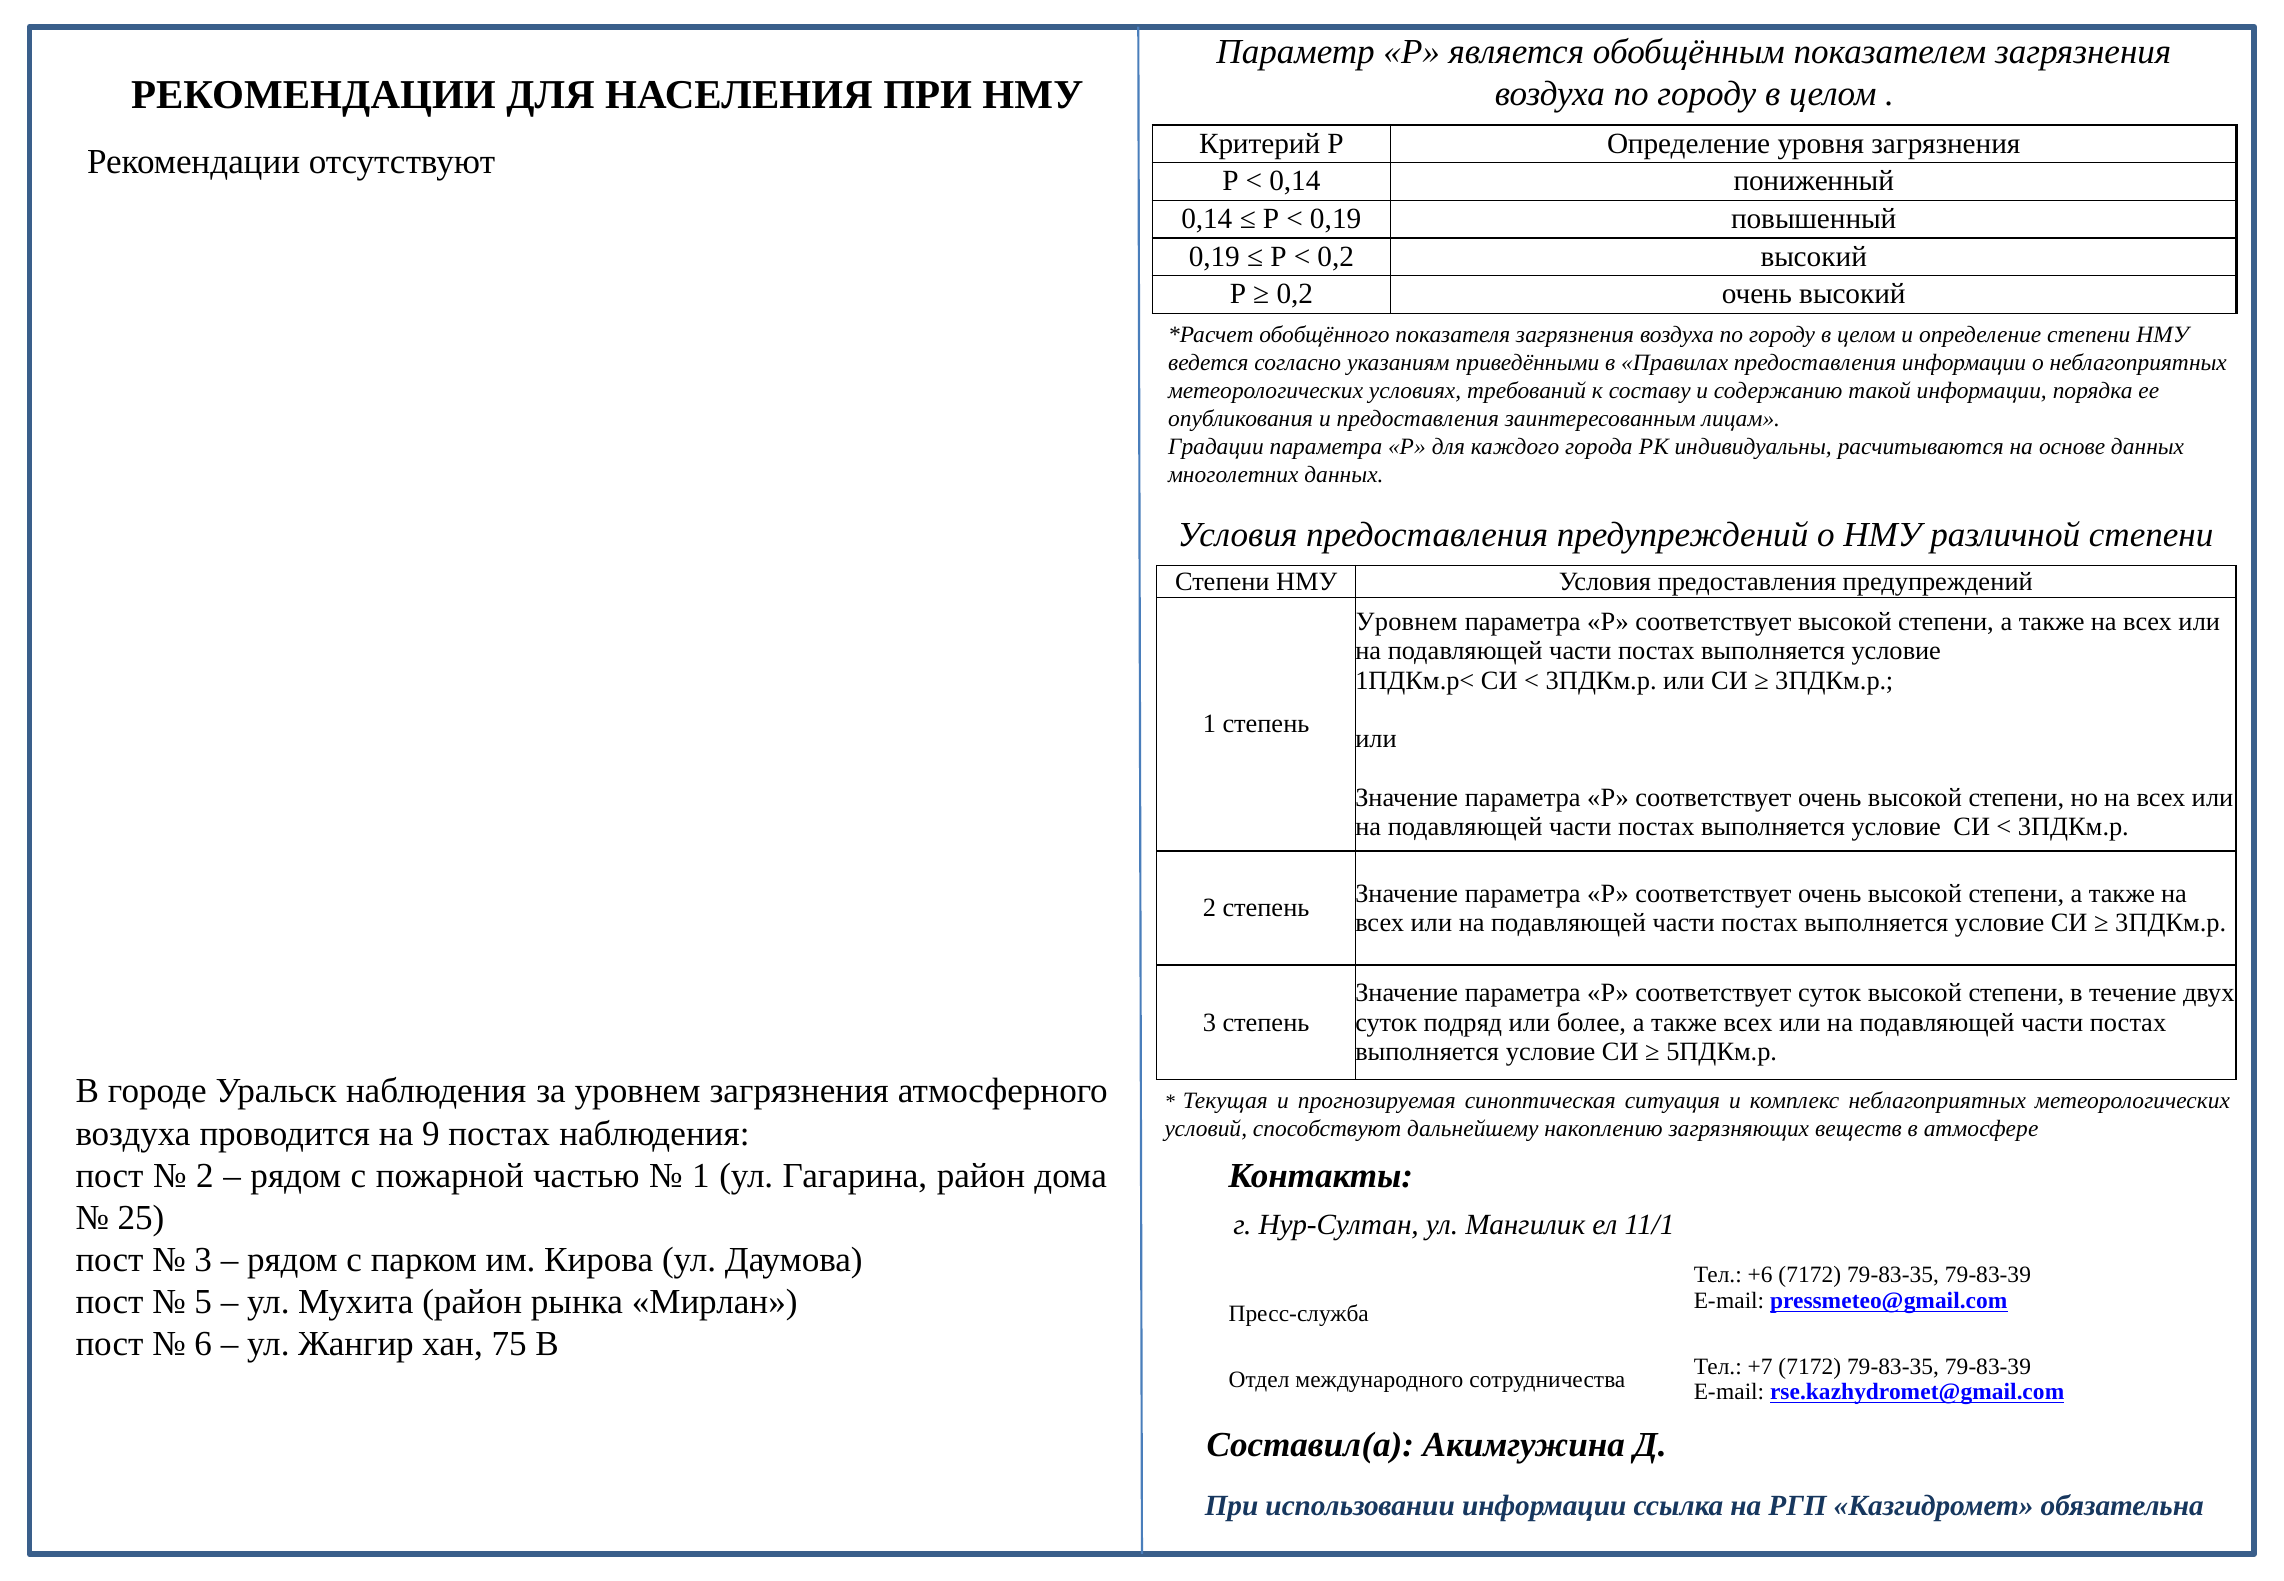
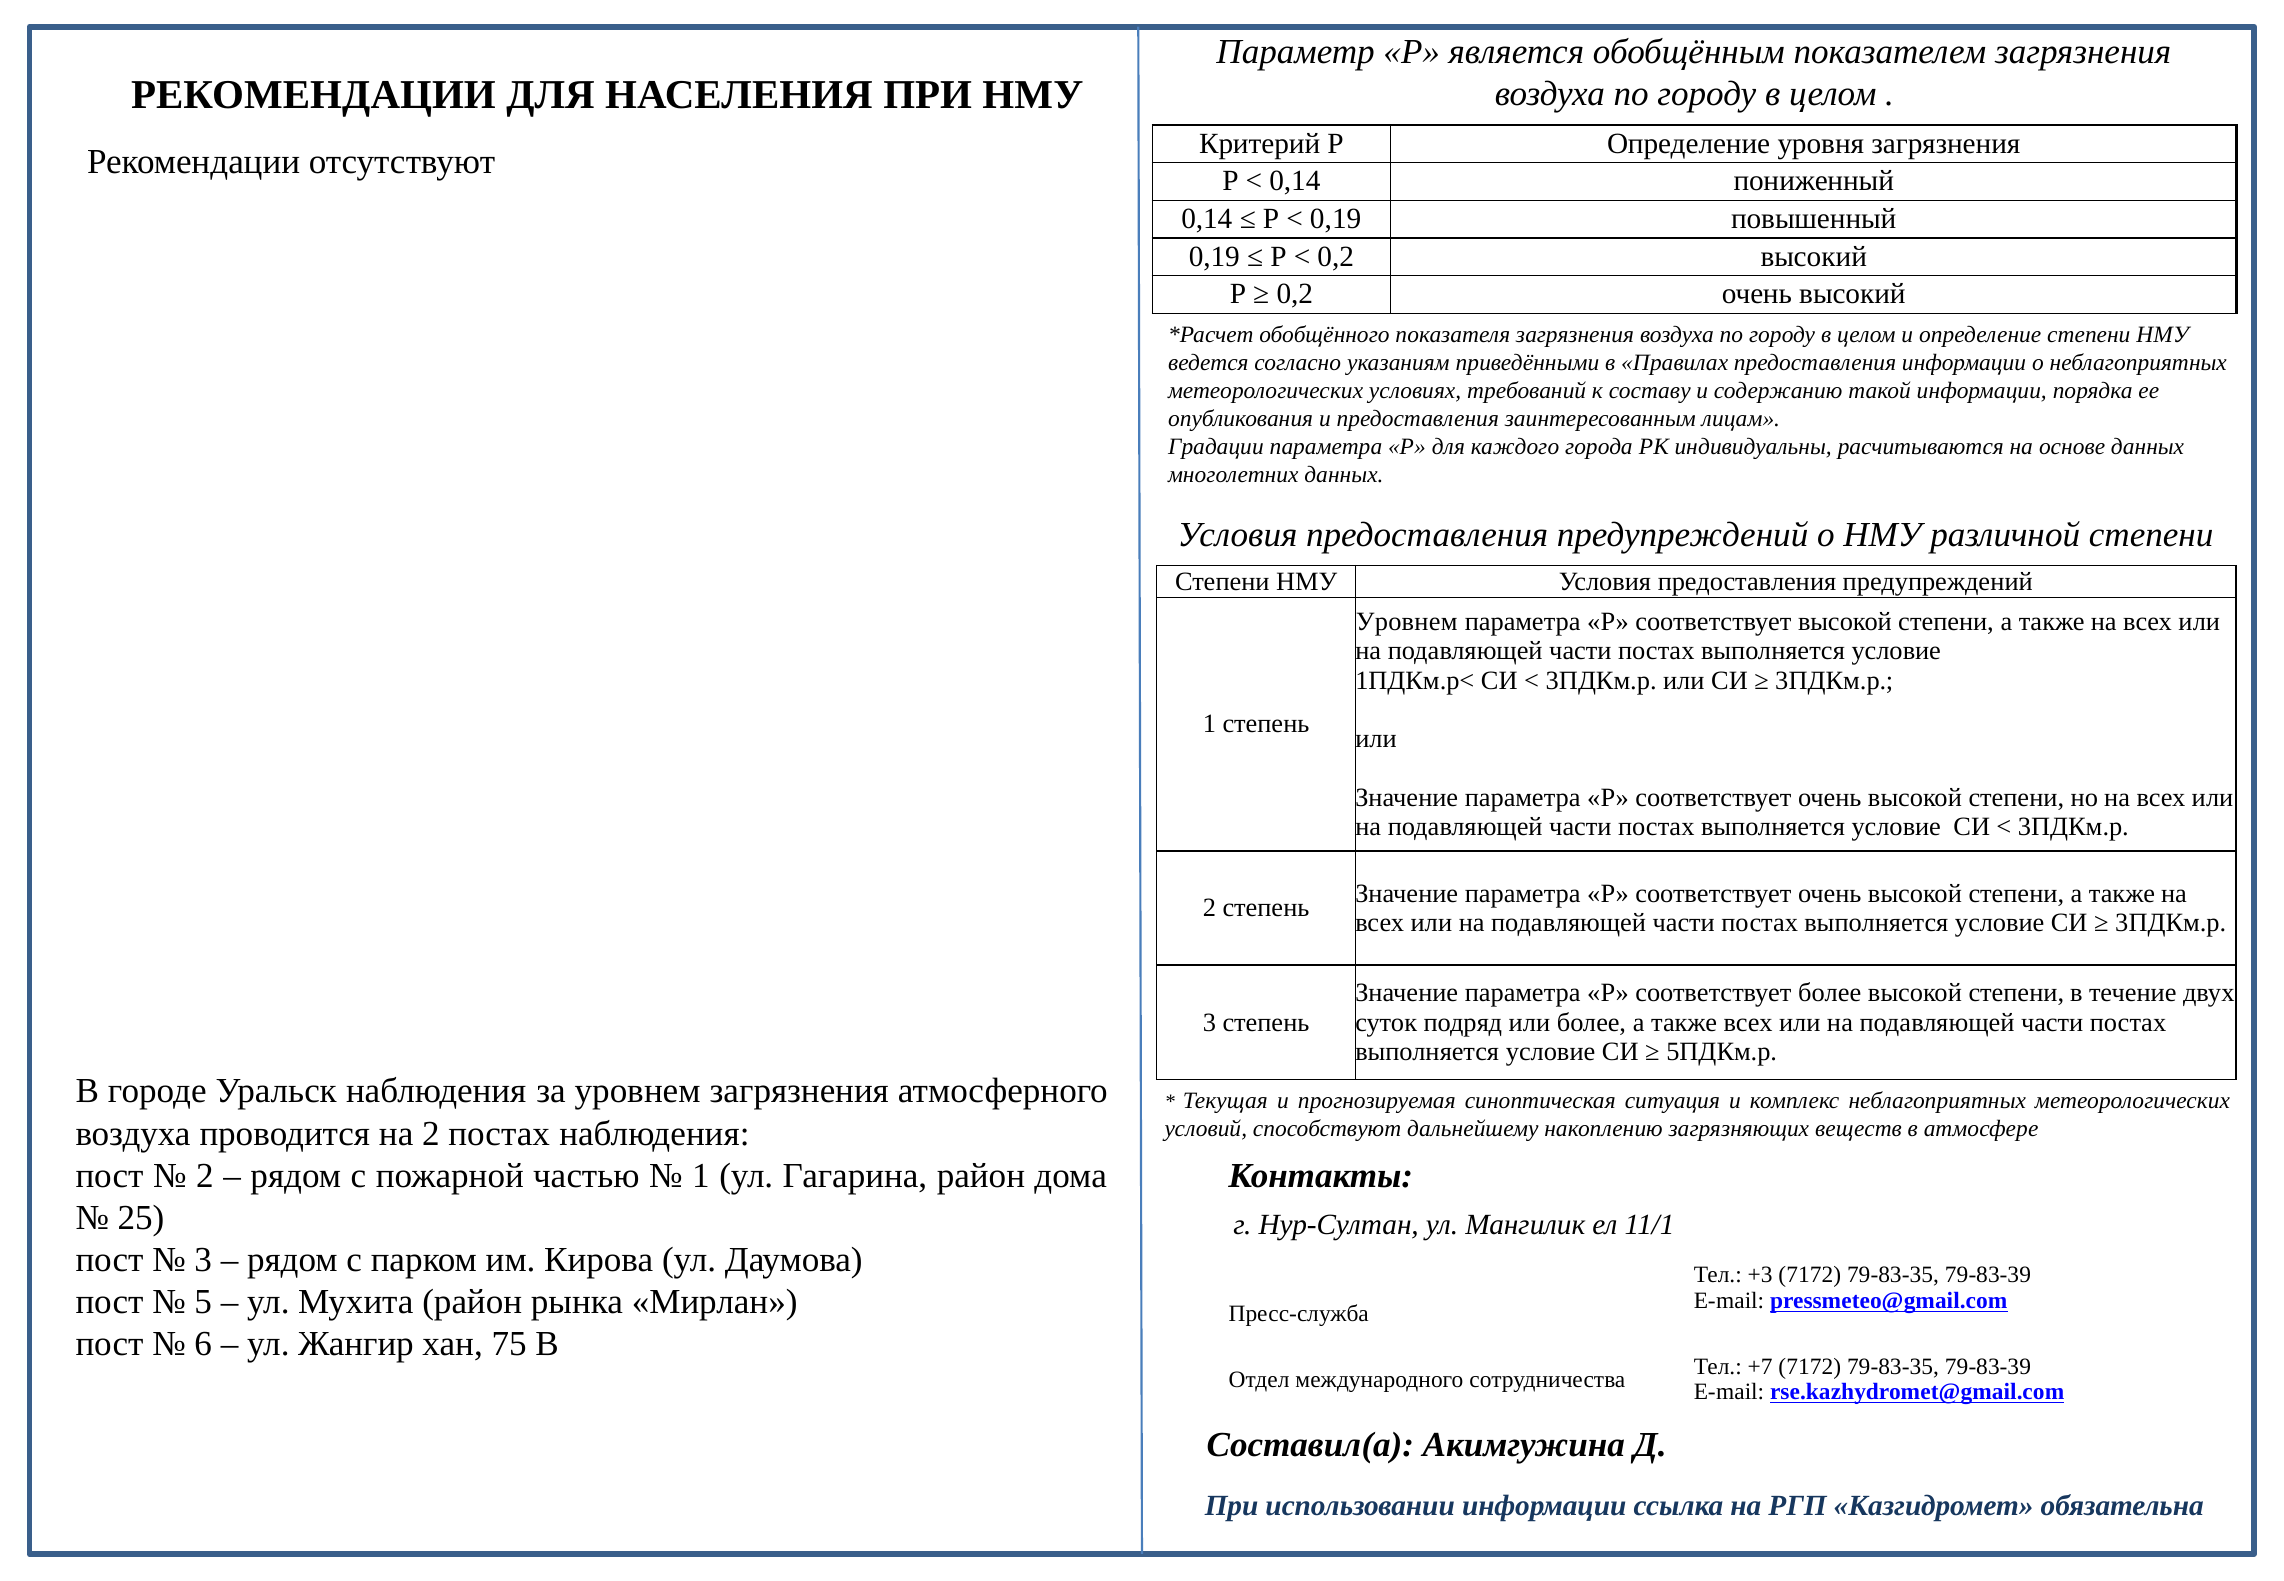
соответствует суток: суток -> более
на 9: 9 -> 2
+6: +6 -> +3
